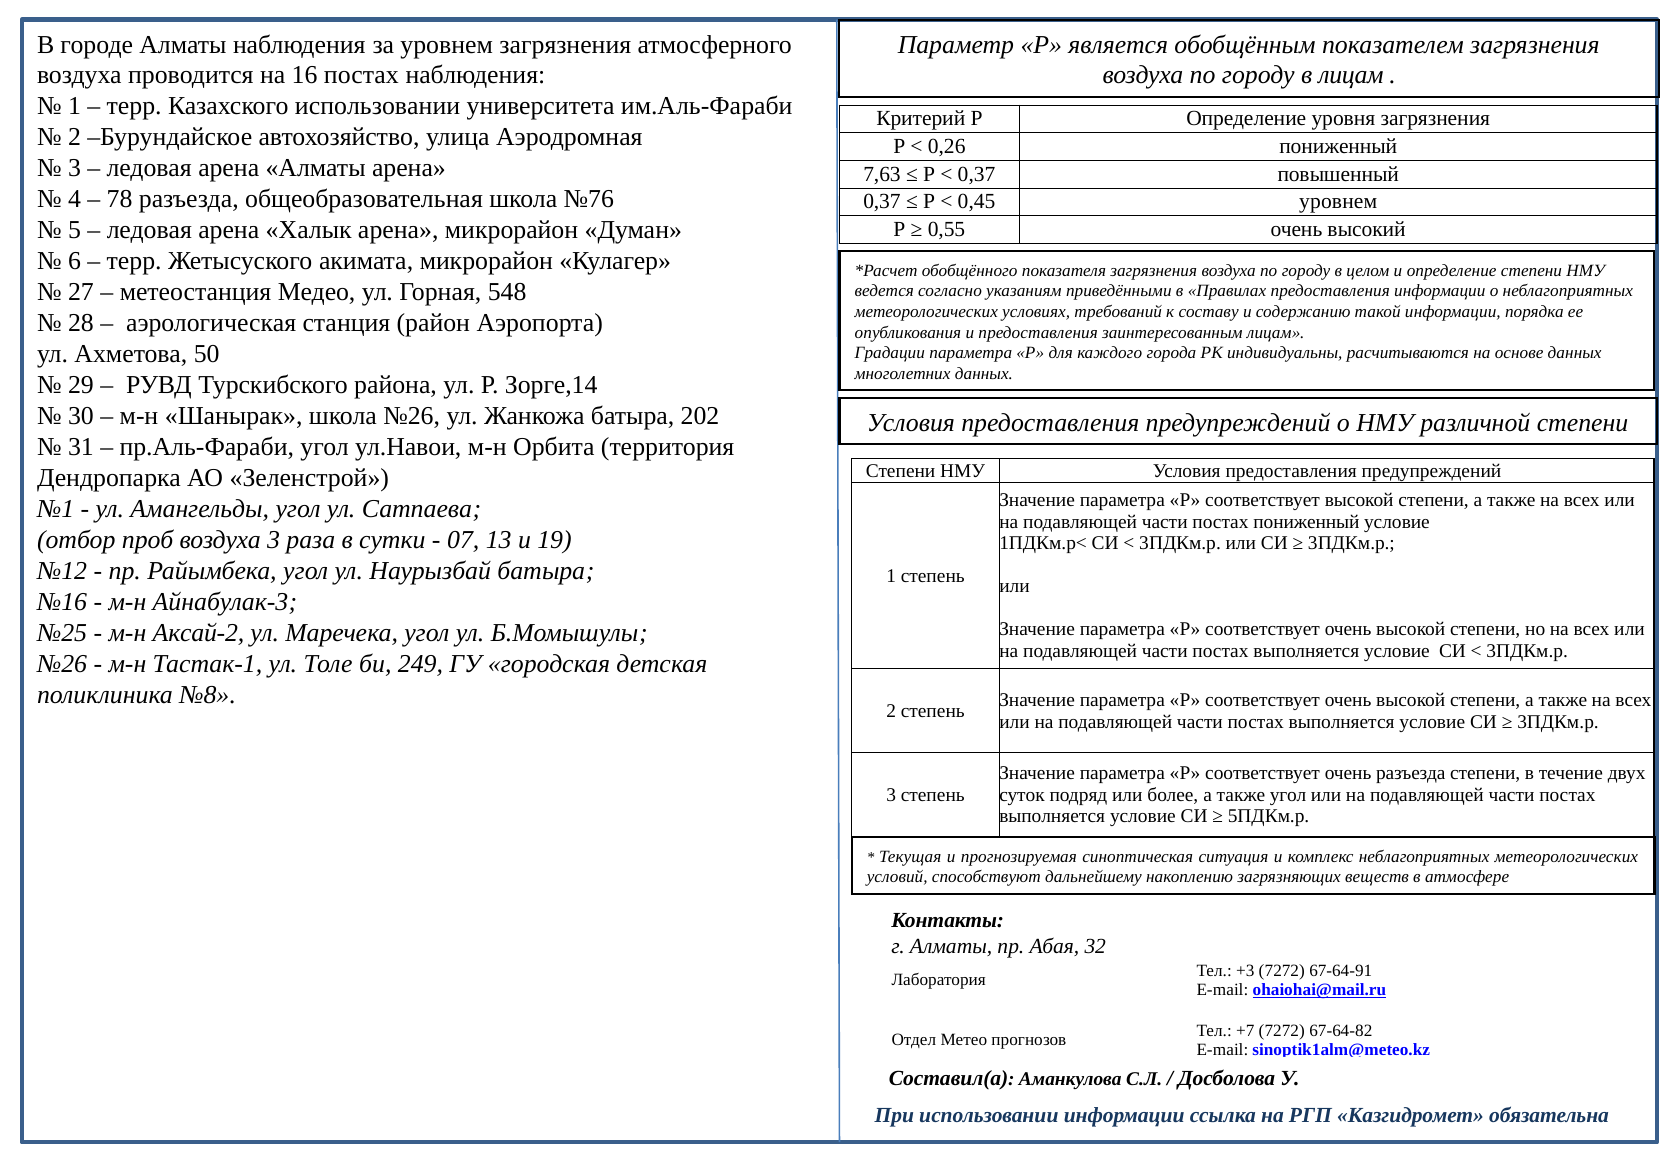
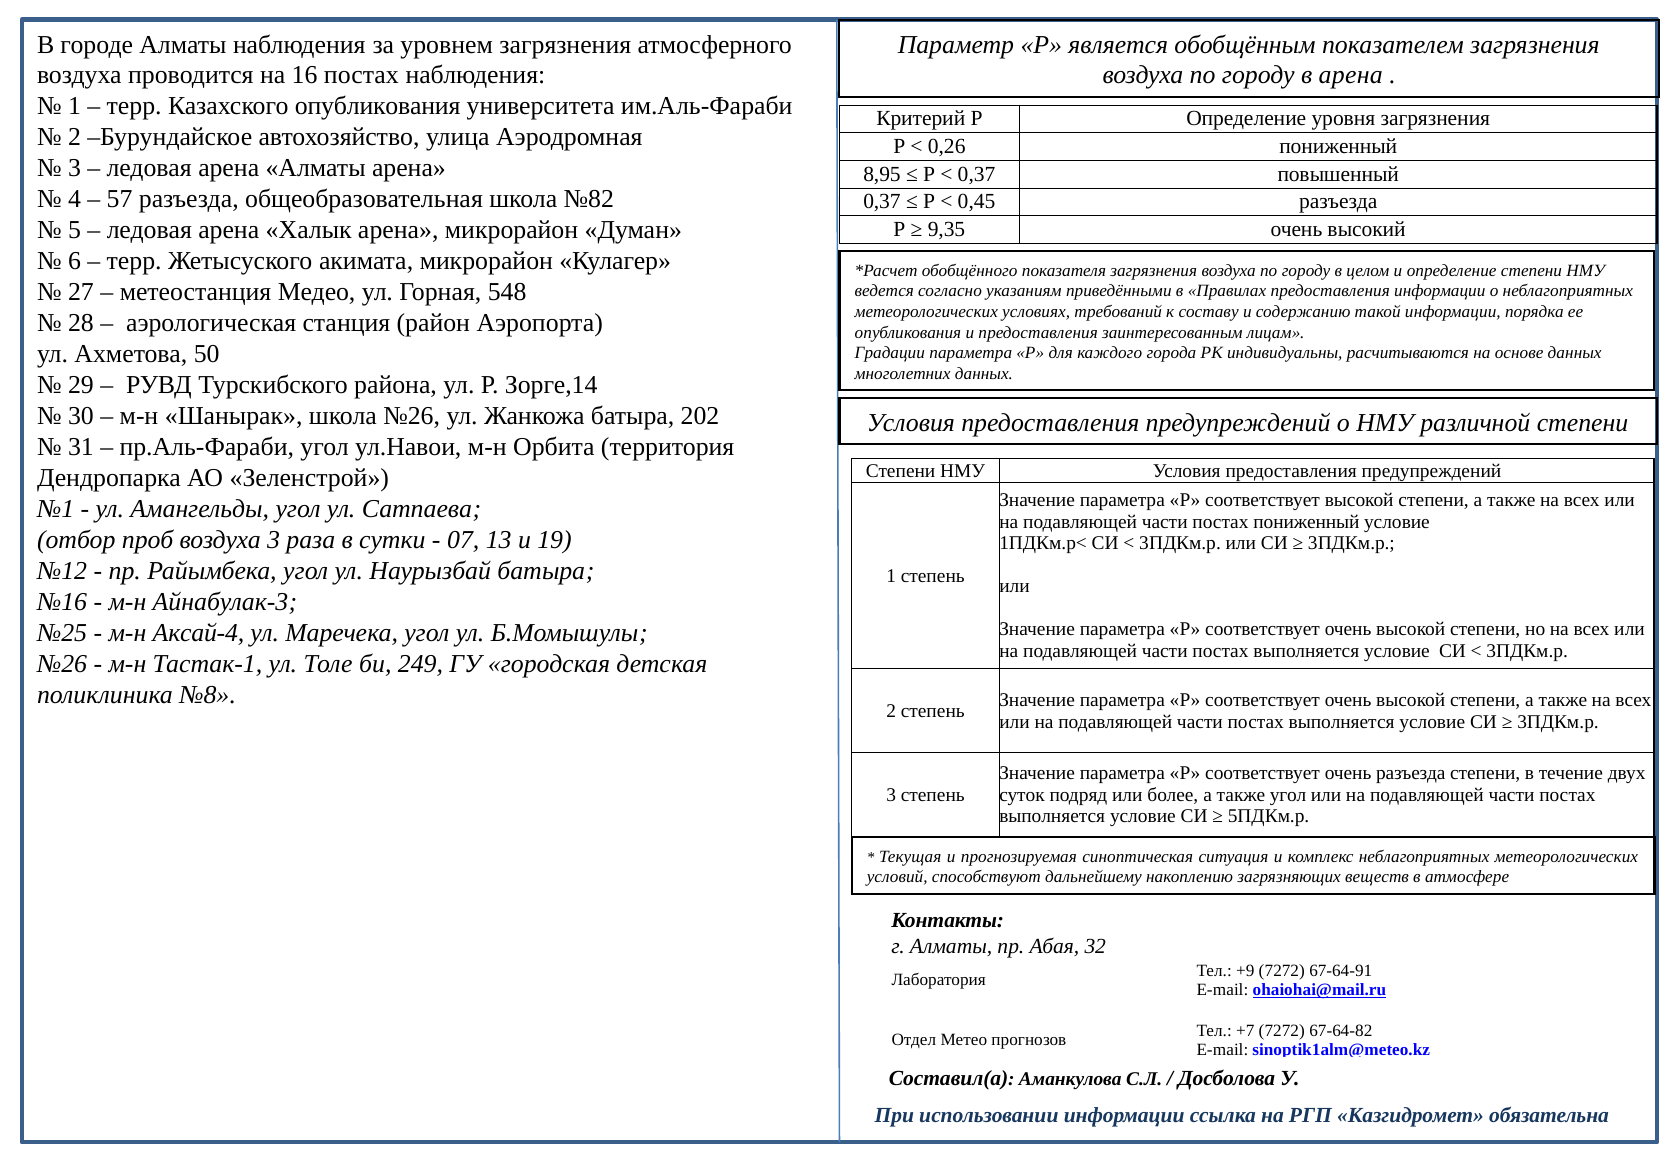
в лицам: лицам -> арена
Казахского использовании: использовании -> опубликования
7,63: 7,63 -> 8,95
78: 78 -> 57
№76: №76 -> №82
0,45 уровнем: уровнем -> разъезда
0,55: 0,55 -> 9,35
Аксай-2: Аксай-2 -> Аксай-4
+3: +3 -> +9
